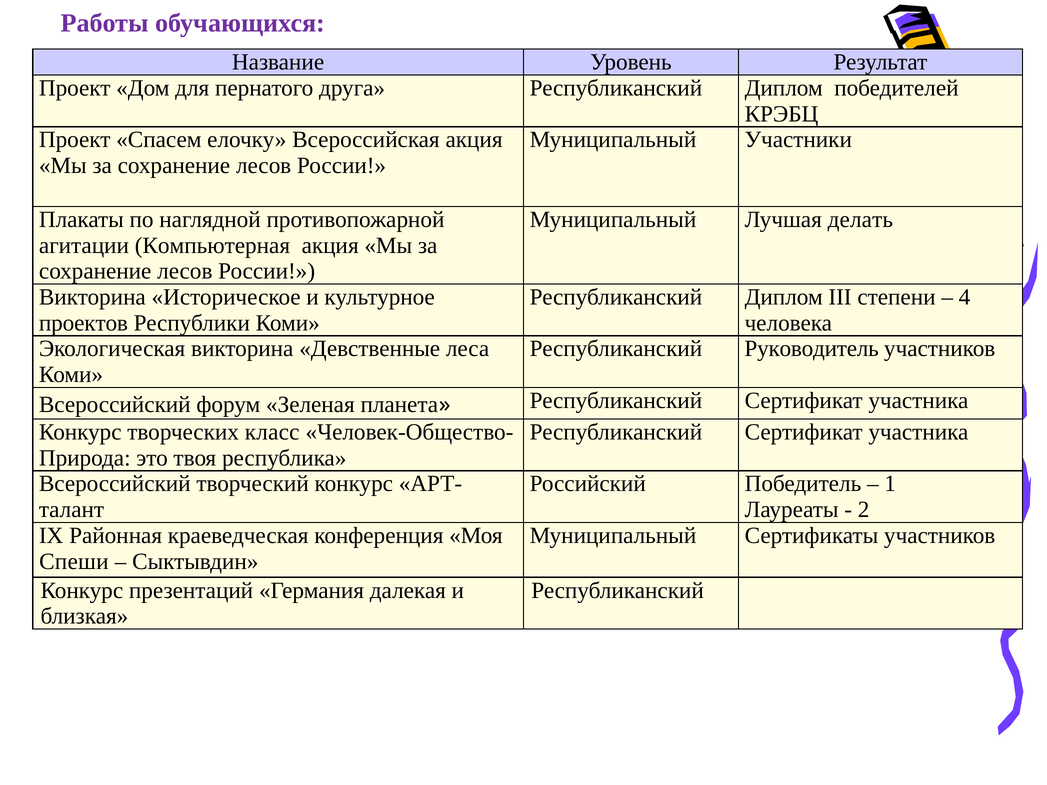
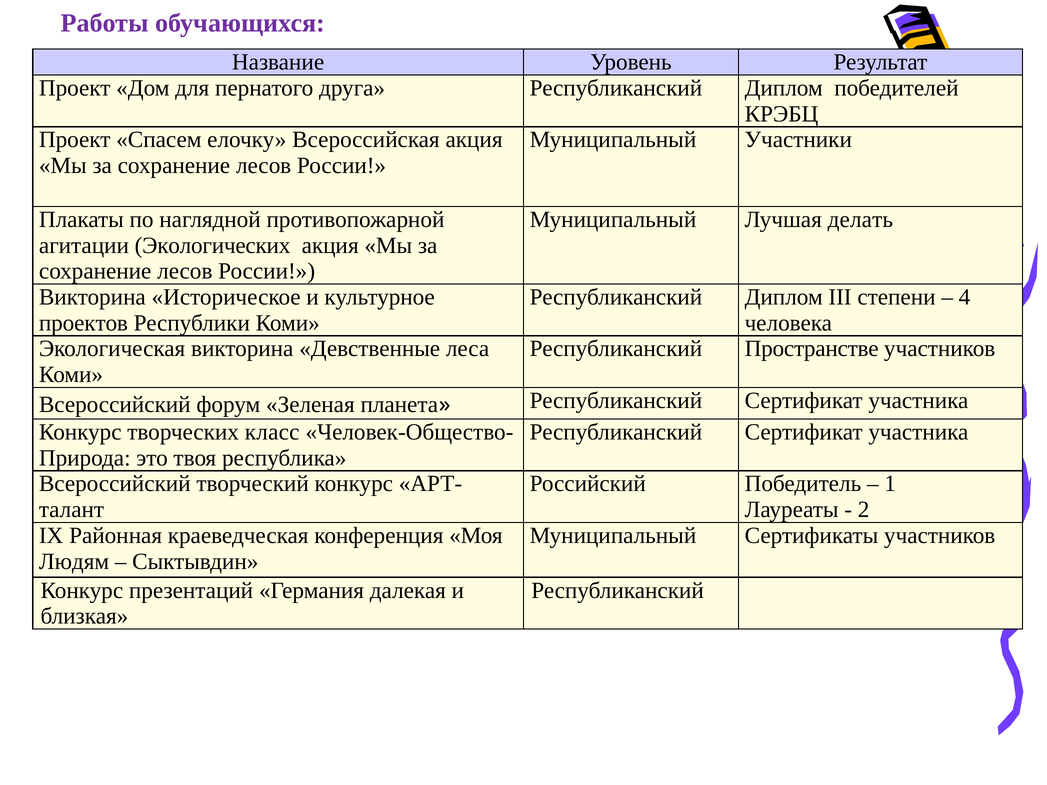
Компьютерная: Компьютерная -> Экологических
Руководитель: Руководитель -> Пространстве
Спеши: Спеши -> Людям
